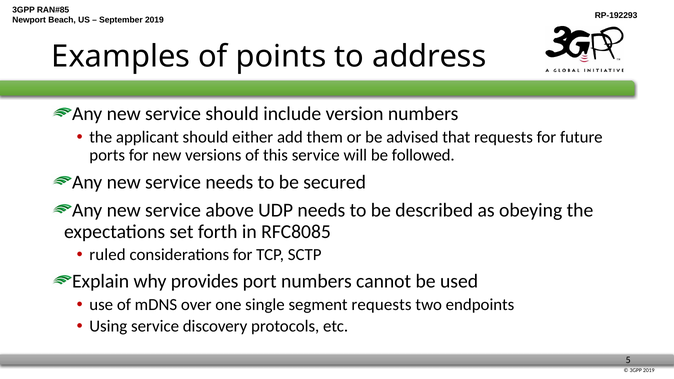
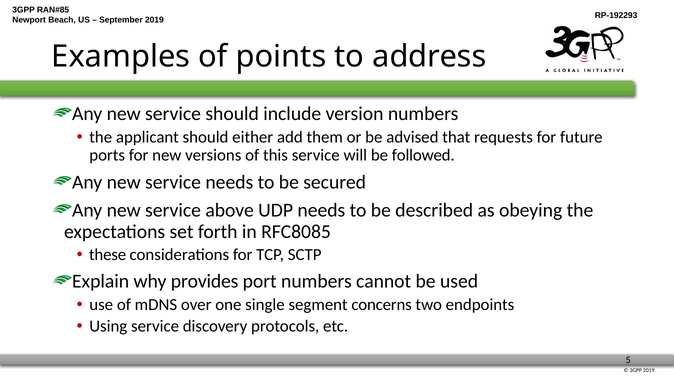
ruled: ruled -> these
segment requests: requests -> concerns
